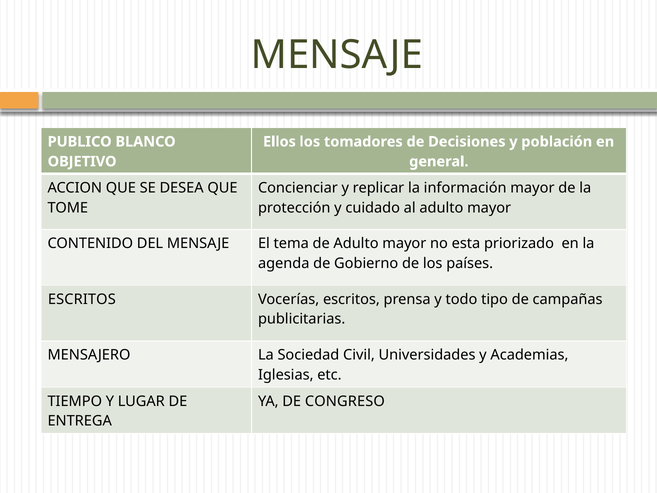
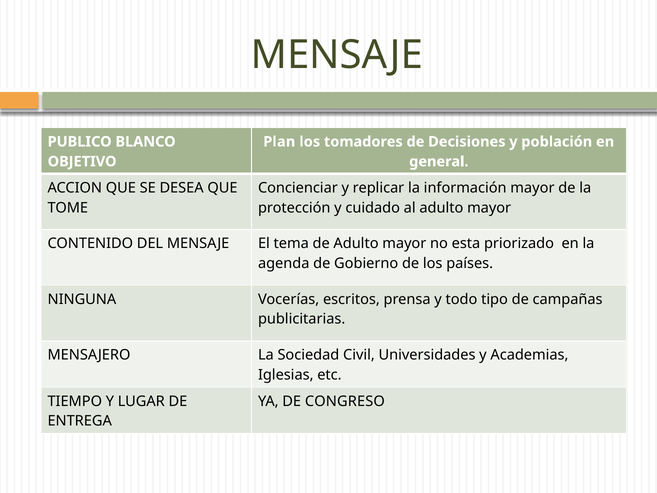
Ellos: Ellos -> Plan
ESCRITOS at (82, 299): ESCRITOS -> NINGUNA
